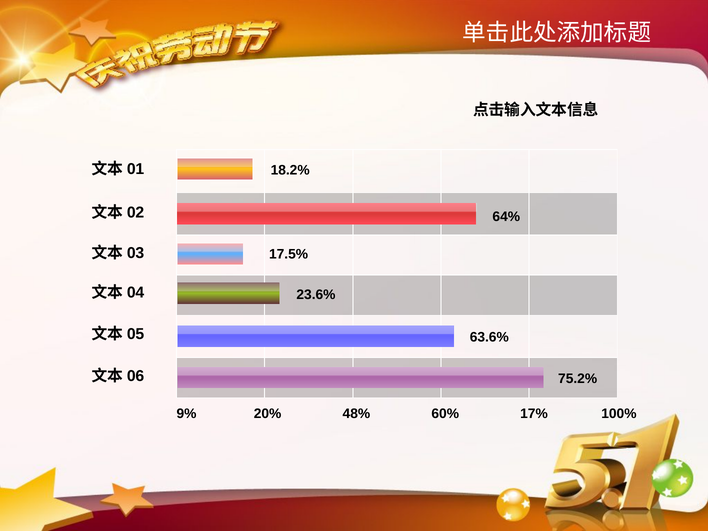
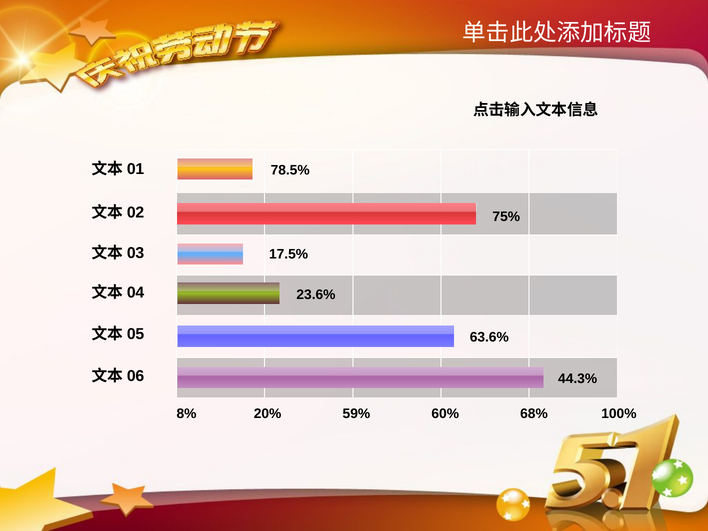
18.2%: 18.2% -> 78.5%
64%: 64% -> 75%
75.2%: 75.2% -> 44.3%
9%: 9% -> 8%
48%: 48% -> 59%
17%: 17% -> 68%
